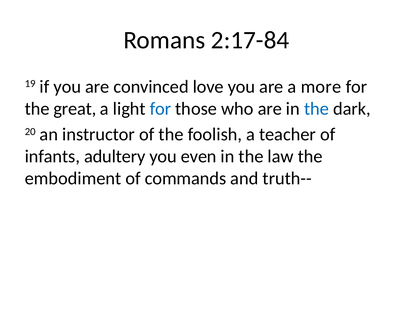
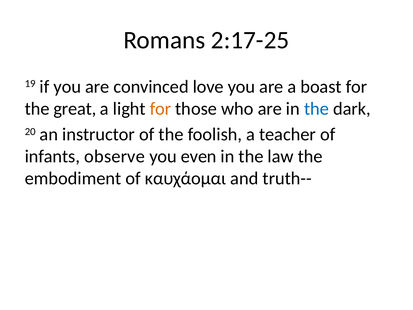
2:17-84: 2:17-84 -> 2:17-25
more: more -> boast
for at (160, 109) colour: blue -> orange
adultery: adultery -> observe
commands: commands -> καυχάομαι
